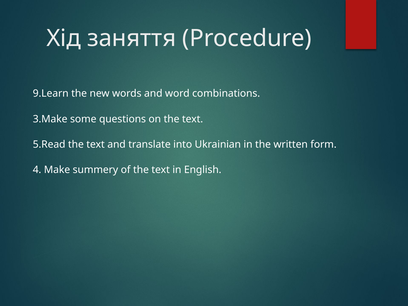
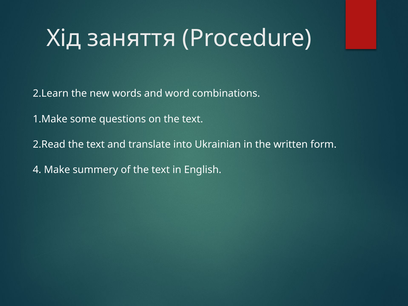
9.Learn: 9.Learn -> 2.Learn
3.Make: 3.Make -> 1.Make
5.Read: 5.Read -> 2.Read
